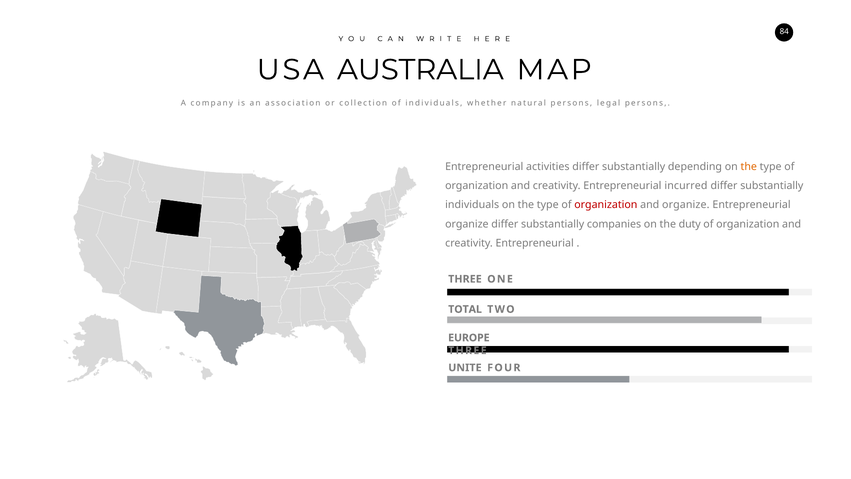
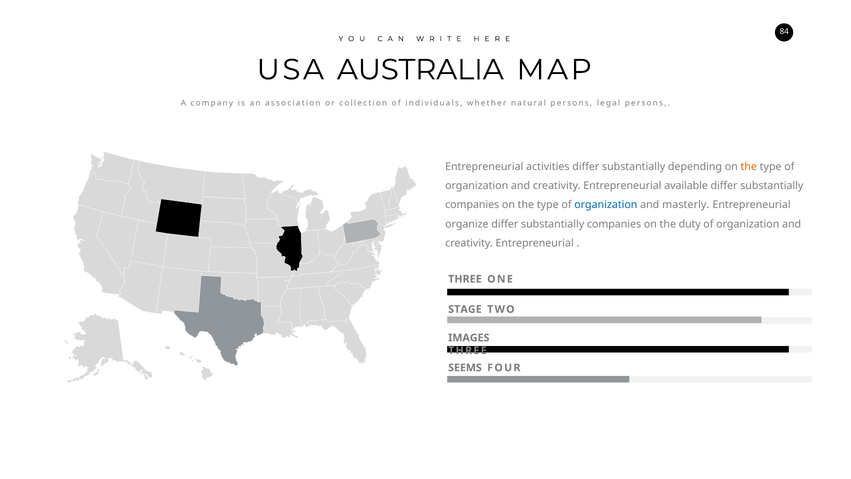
incurred: incurred -> available
individuals at (472, 205): individuals -> companies
organization at (606, 205) colour: red -> blue
and organize: organize -> masterly
TOTAL: TOTAL -> STAGE
EUROPE: EUROPE -> IMAGES
UNITE: UNITE -> SEEMS
